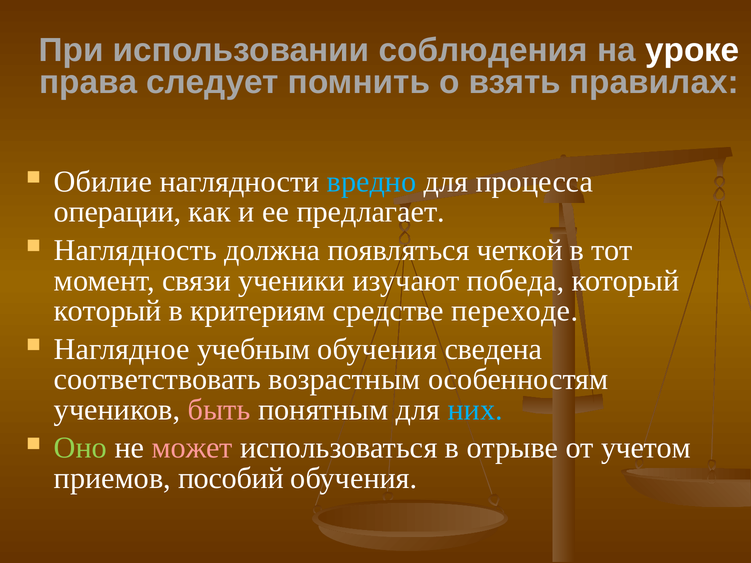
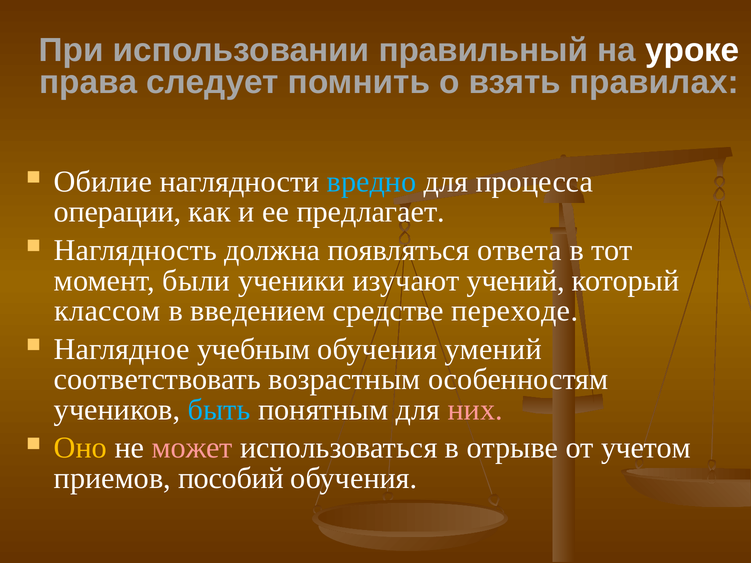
соблюдения: соблюдения -> правильный
четкой: четкой -> ответа
связи: связи -> были
победа: победа -> учений
который at (108, 311): который -> классом
критериям: критериям -> введением
сведена: сведена -> умений
быть colour: pink -> light blue
них colour: light blue -> pink
Оно colour: light green -> yellow
